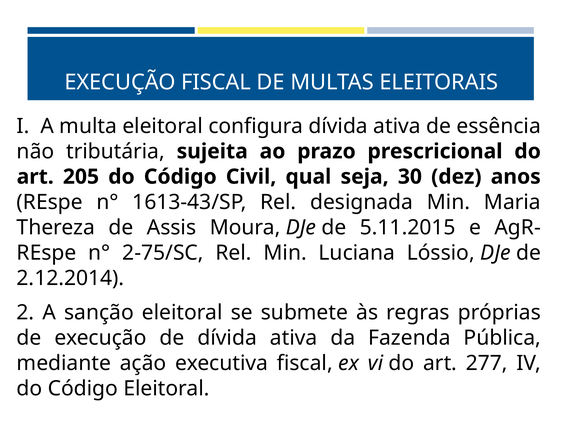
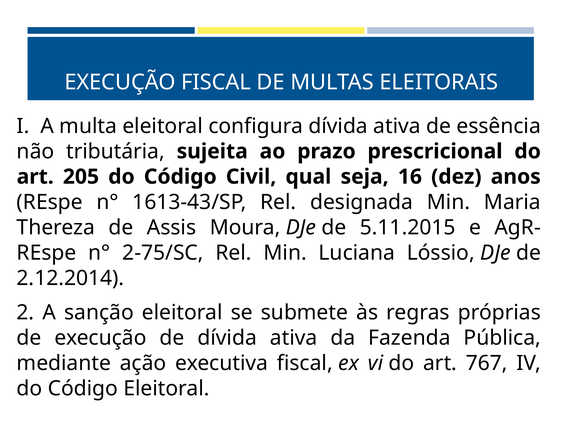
30: 30 -> 16
277: 277 -> 767
